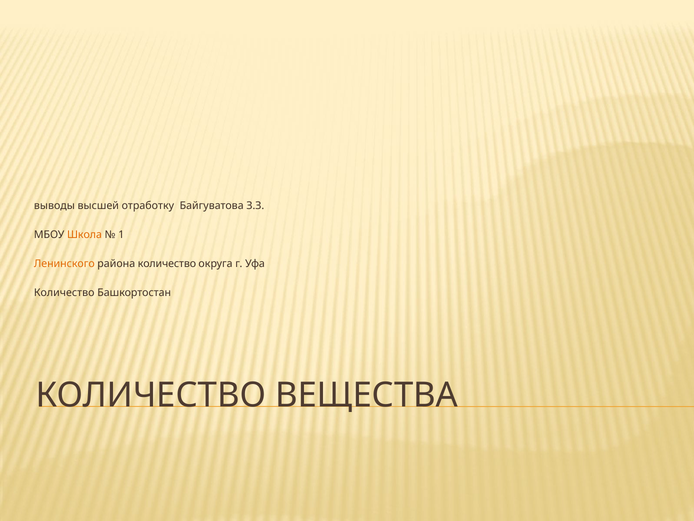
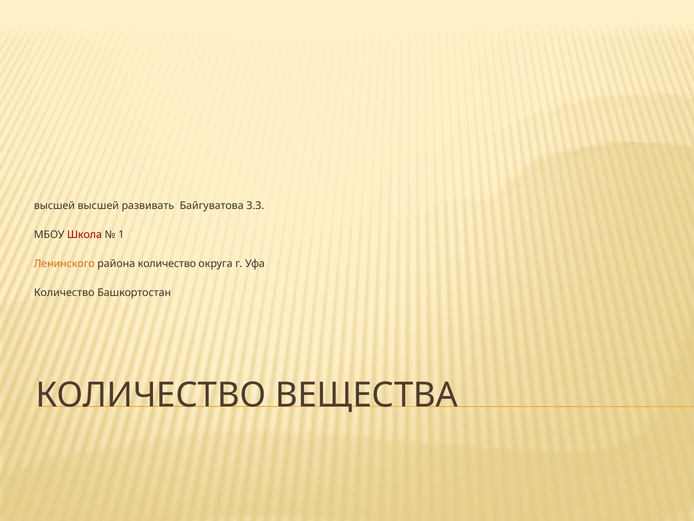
выводы at (54, 206): выводы -> высшей
отработку: отработку -> развивать
Школа colour: orange -> red
